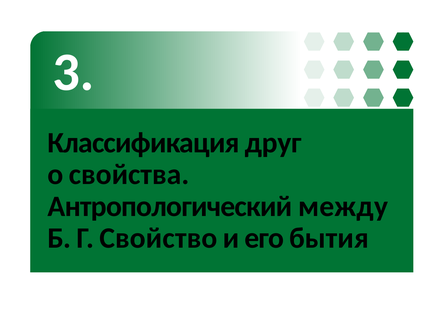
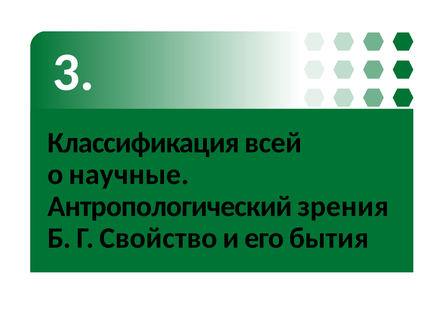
друг: друг -> всей
свойства: свойства -> научные
между: между -> зрения
